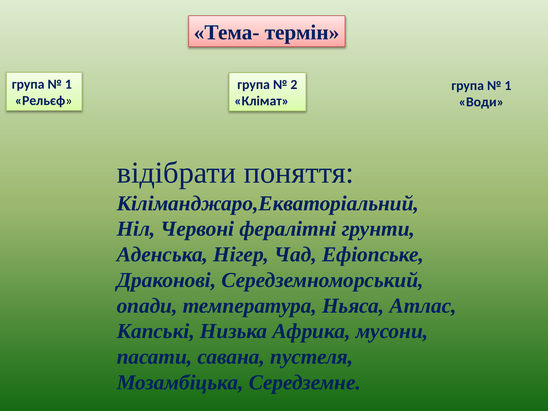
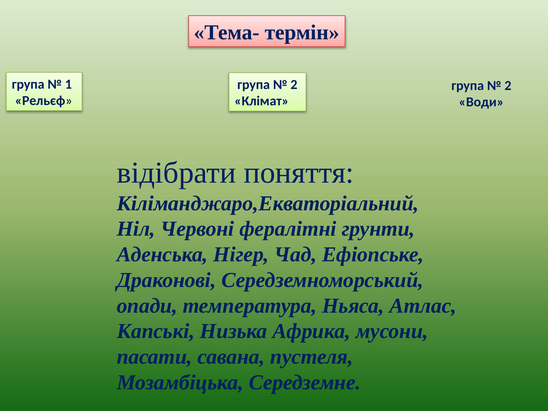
1 at (508, 86): 1 -> 2
